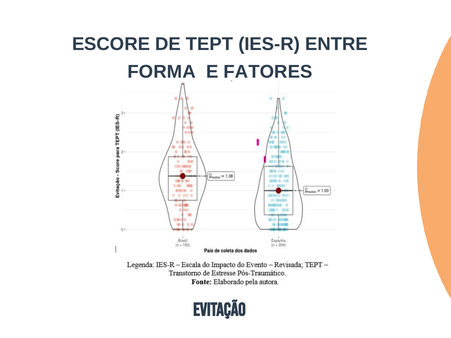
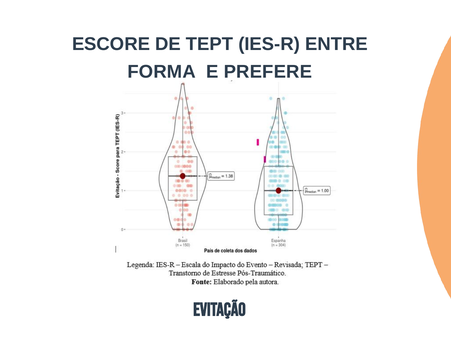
FATORES: FATORES -> PREFERE
